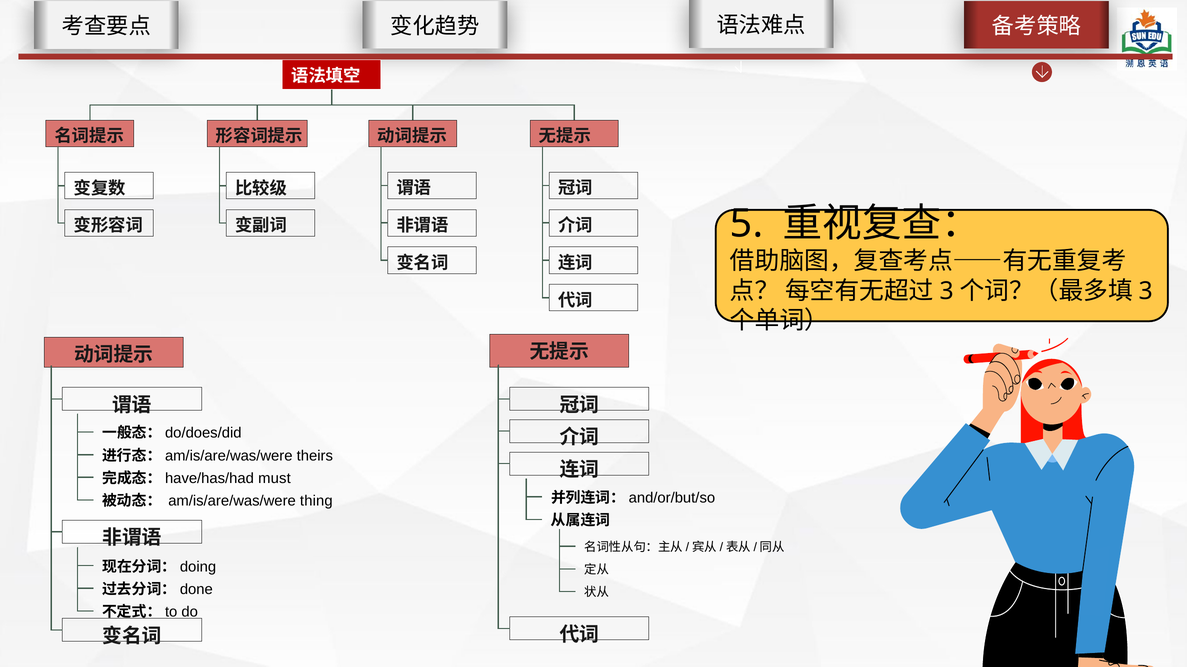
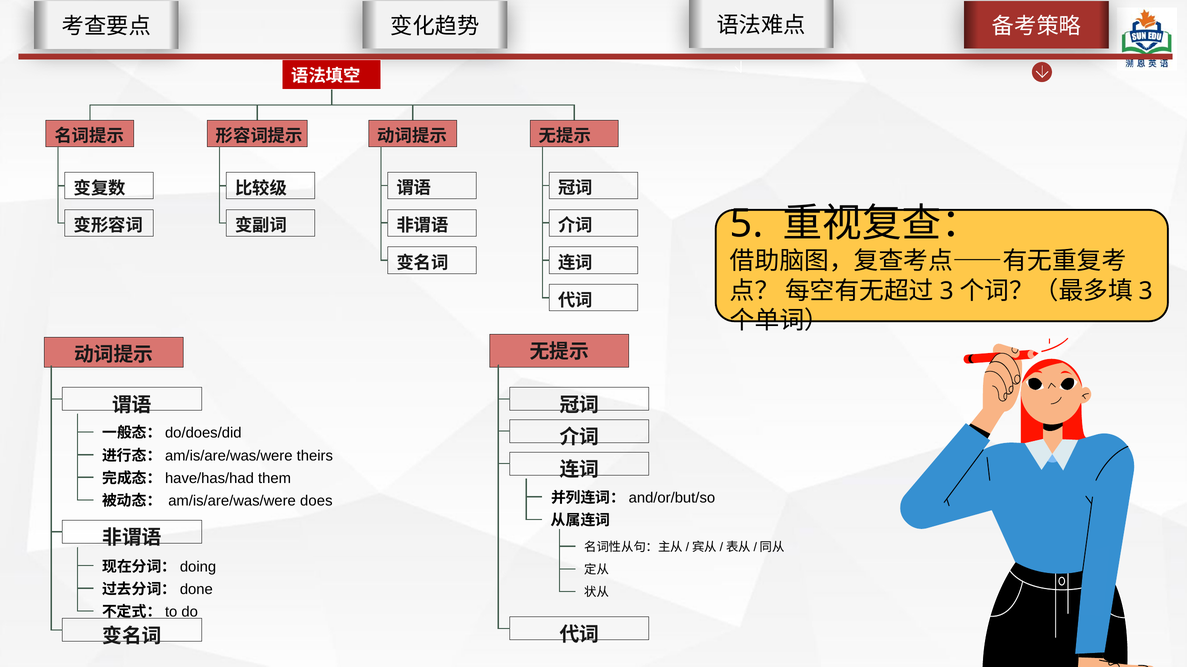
must: must -> them
thing: thing -> does
